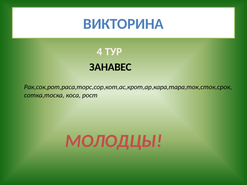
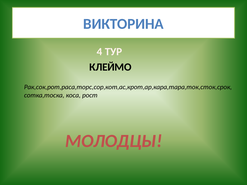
ЗАНАВЕС: ЗАНАВЕС -> КЛЕЙМО
